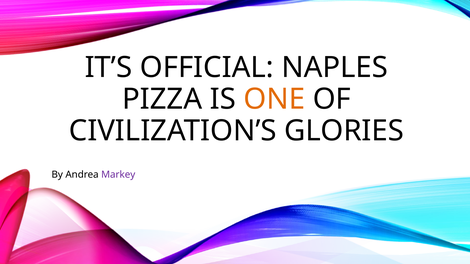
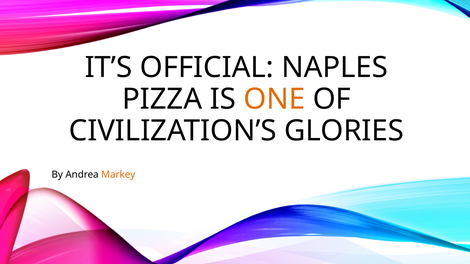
Markey colour: purple -> orange
